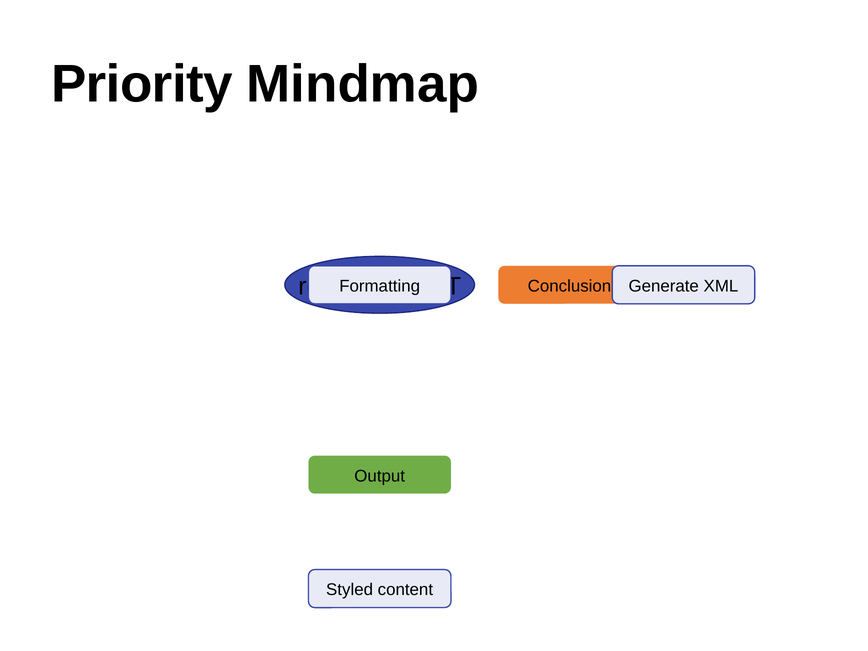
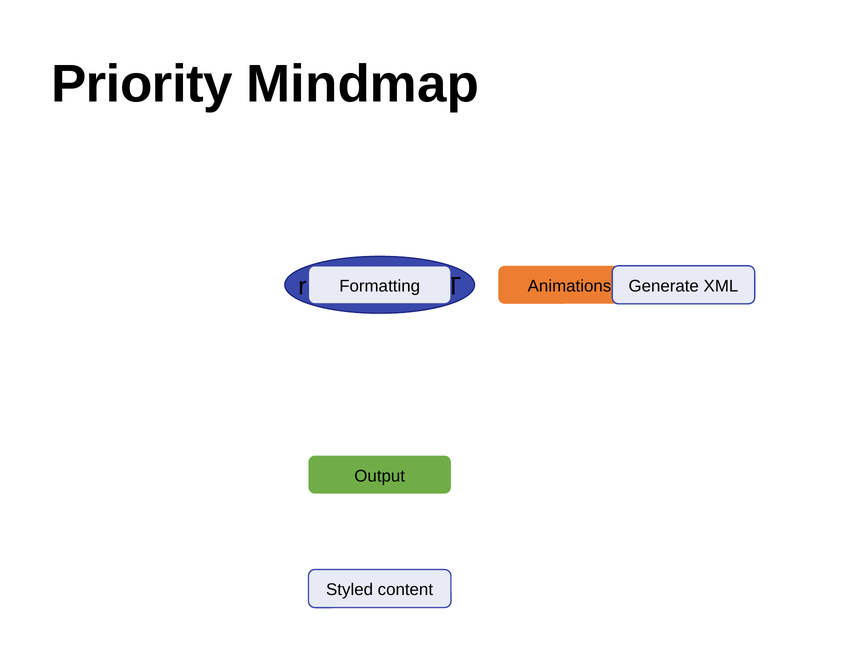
Conclusion: Conclusion -> Animations
